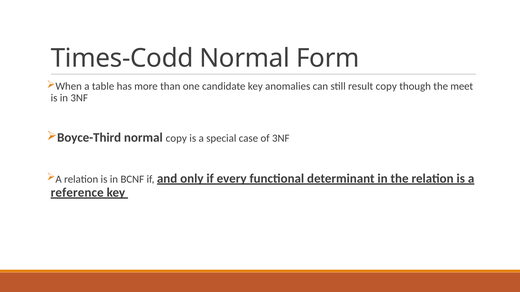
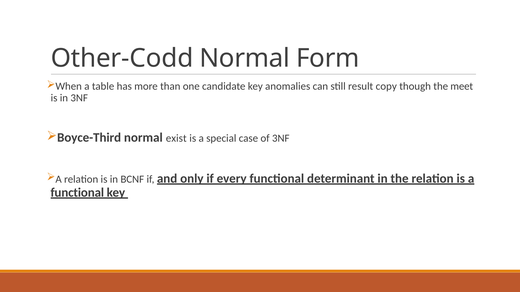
Times-Codd: Times-Codd -> Other-Codd
normal copy: copy -> exist
reference at (77, 193): reference -> functional
